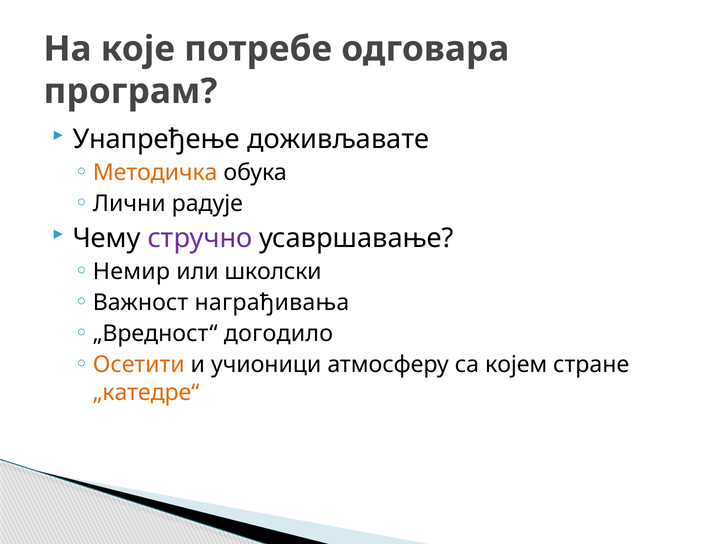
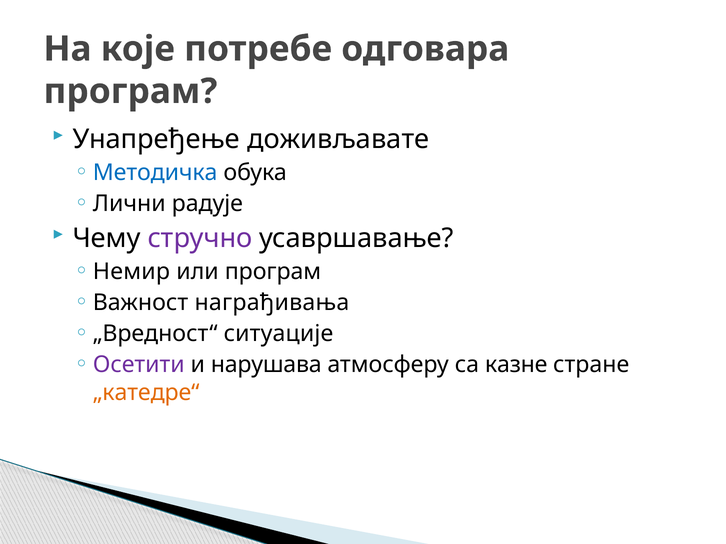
Методичка colour: orange -> blue
или школски: школски -> програм
догодило: догодило -> ситуације
Осетити colour: orange -> purple
учионици: учионици -> нарушава
којем: којем -> казне
